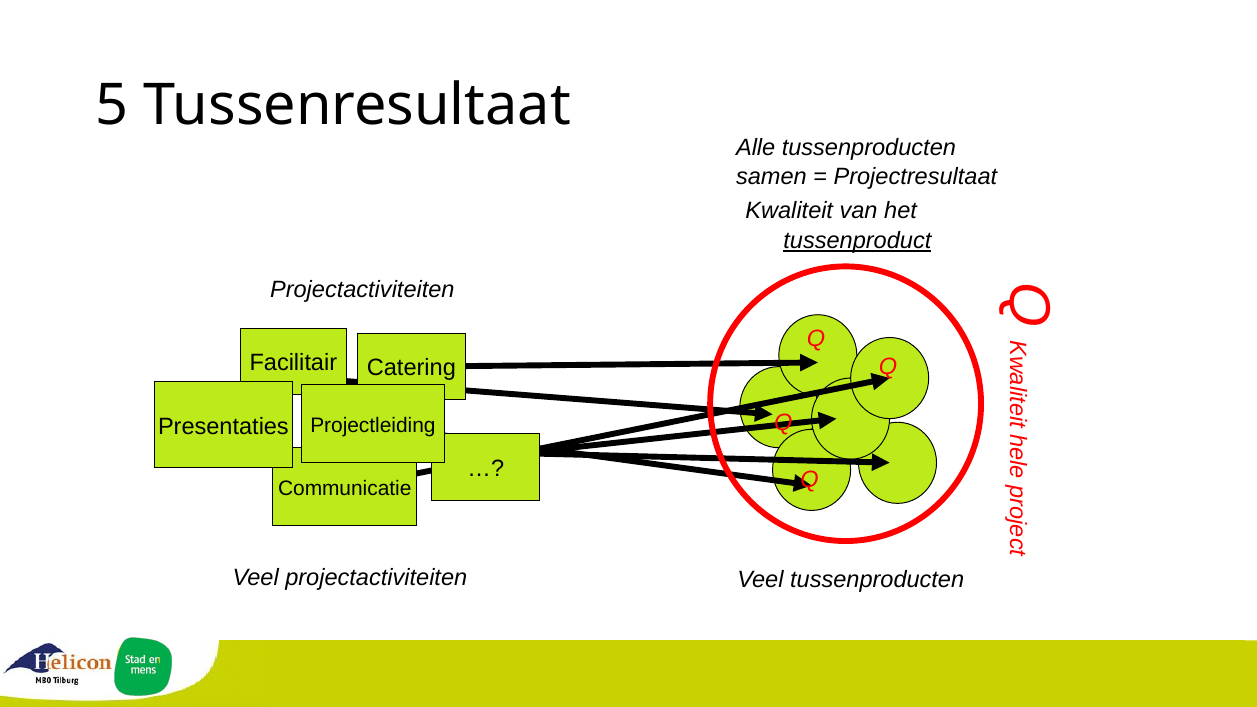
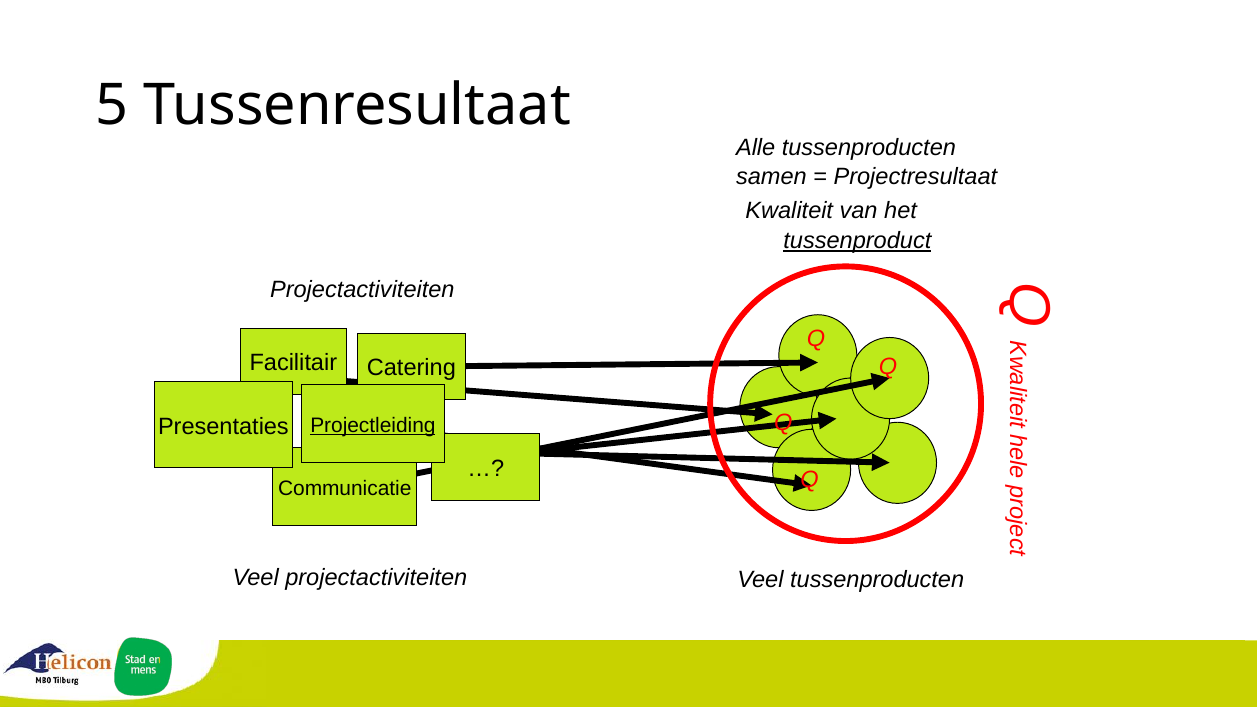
Projectleiding underline: none -> present
